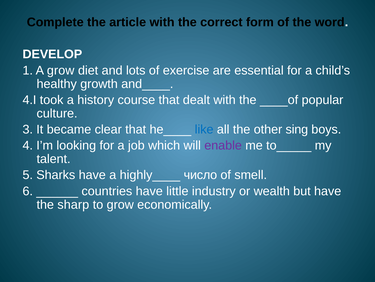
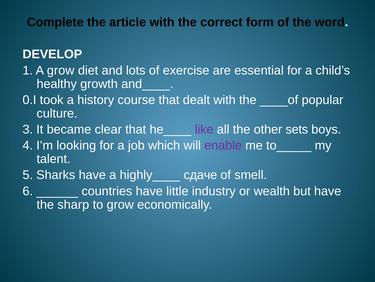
4.I: 4.I -> 0.I
like colour: blue -> purple
sing: sing -> sets
число: число -> сдаче
